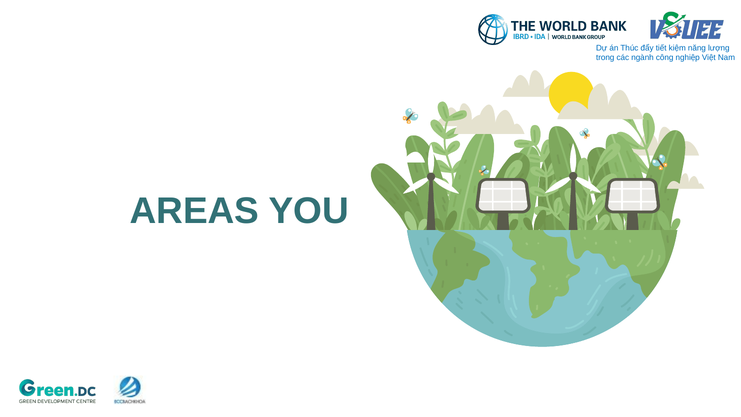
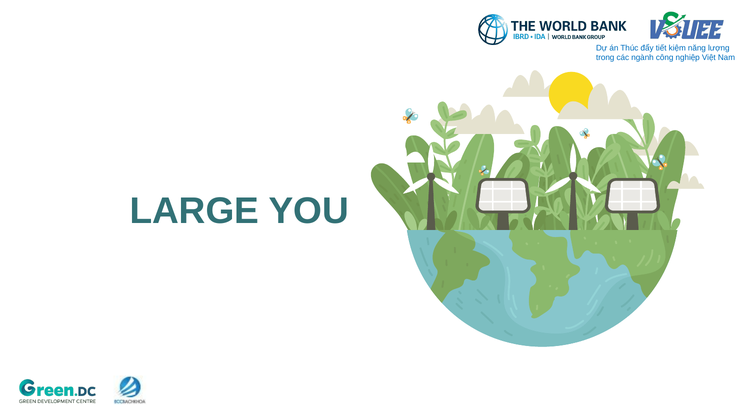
AREAS: AREAS -> LARGE
